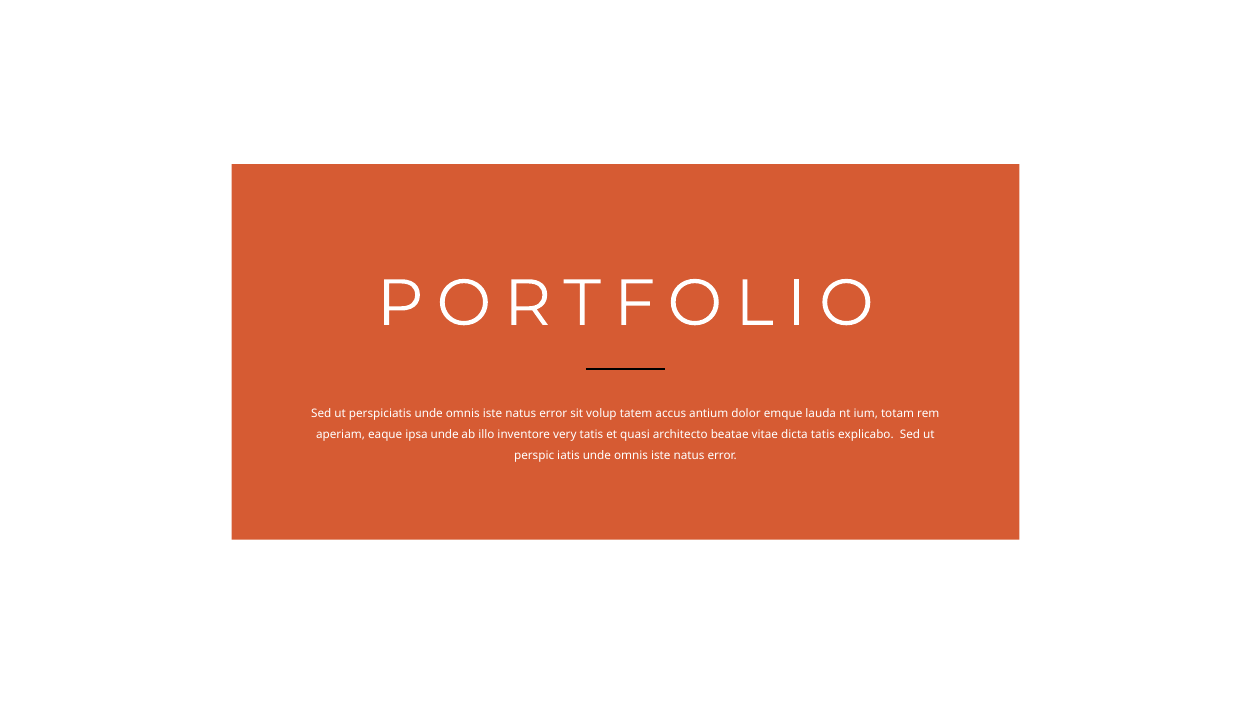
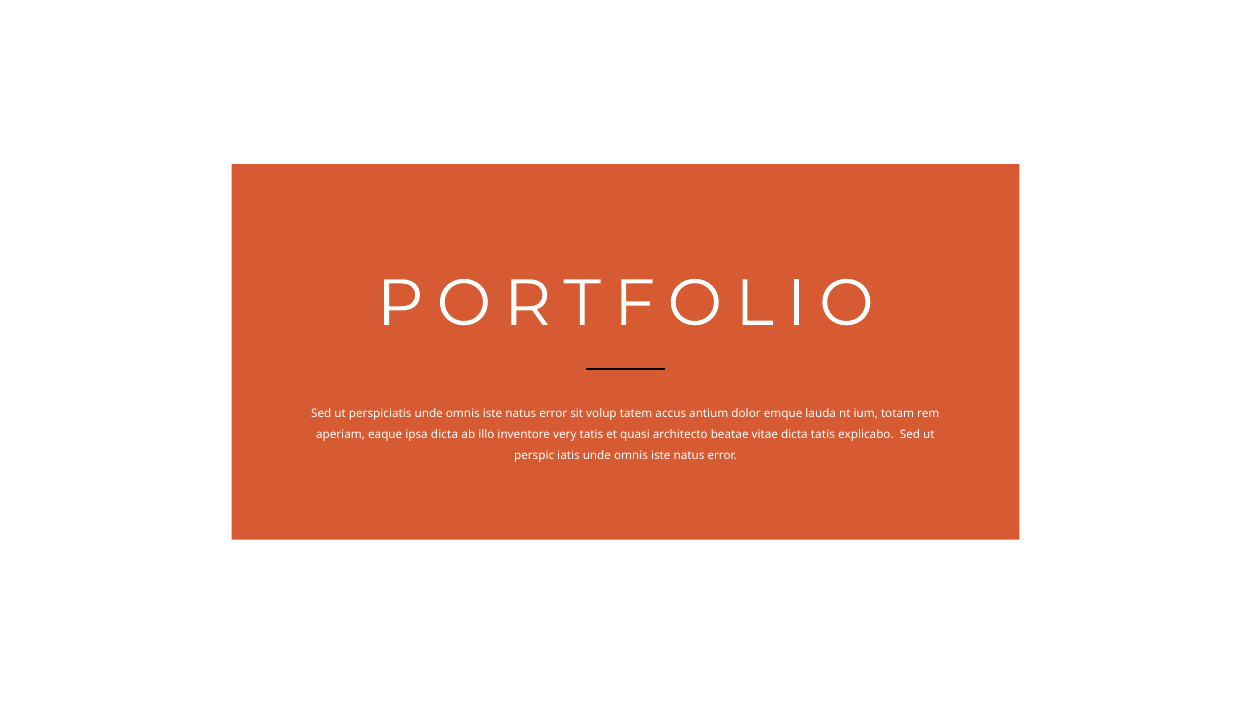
ipsa unde: unde -> dicta
